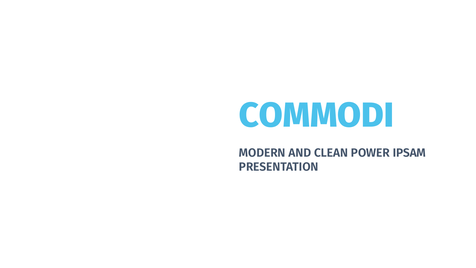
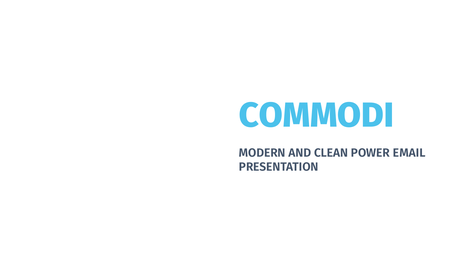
IPSAM: IPSAM -> EMAIL
